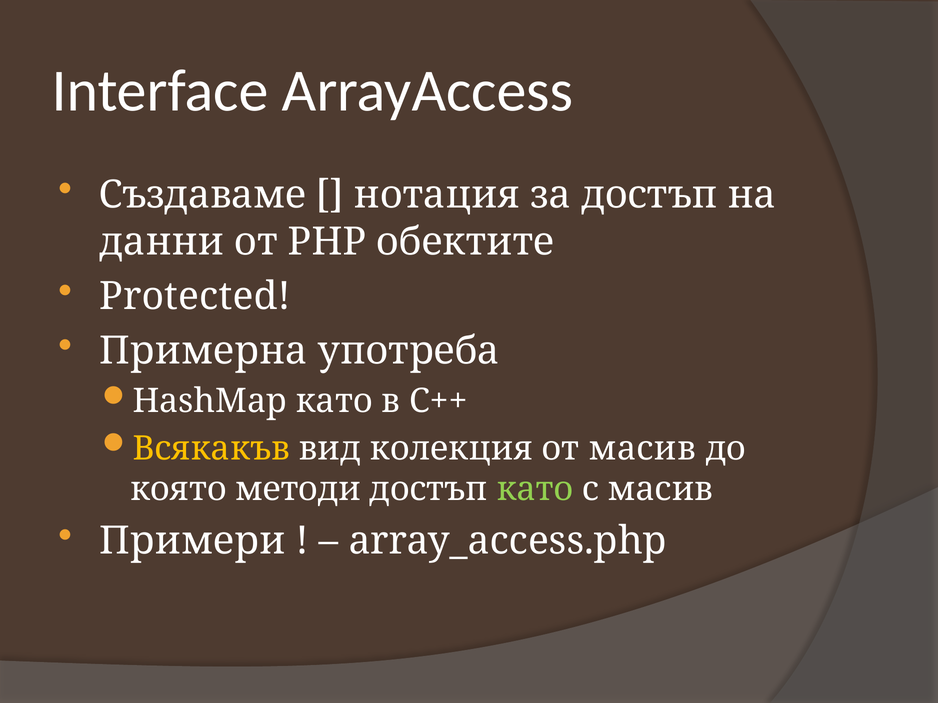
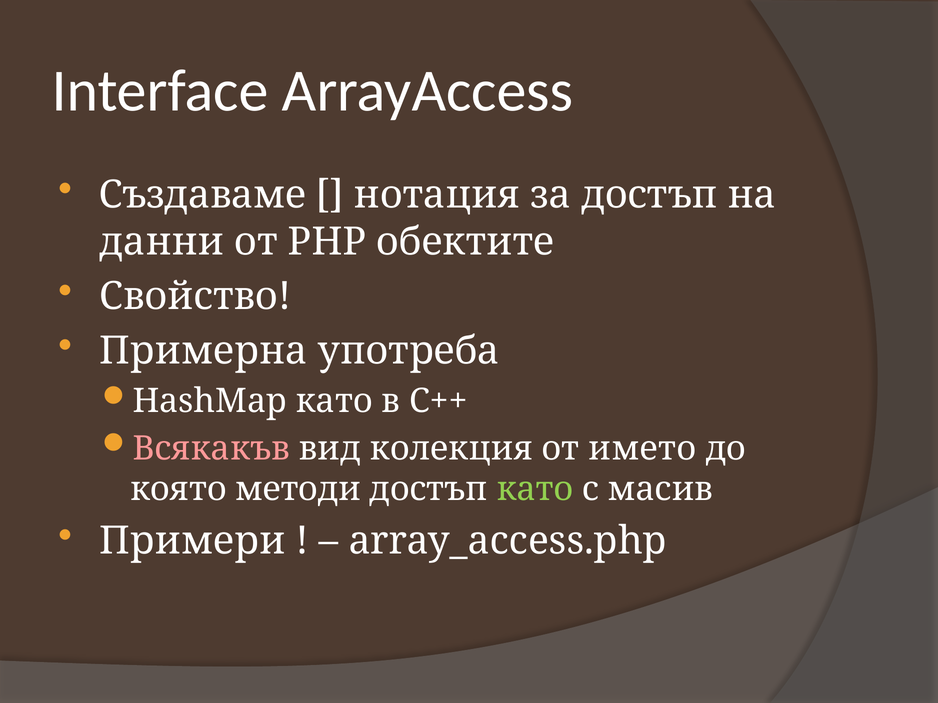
Protected: Protected -> Свойство
Всякакъв colour: yellow -> pink
от масив: масив -> името
